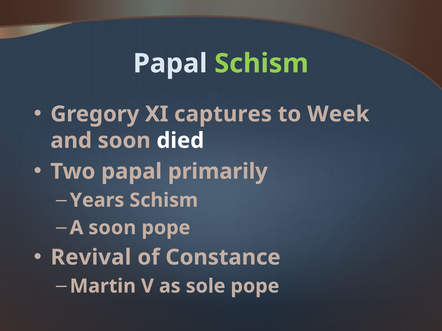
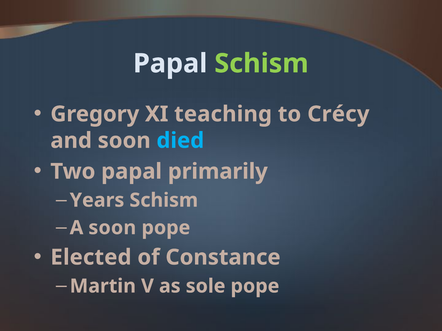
captures: captures -> teaching
Week: Week -> Crécy
died colour: white -> light blue
Revival: Revival -> Elected
